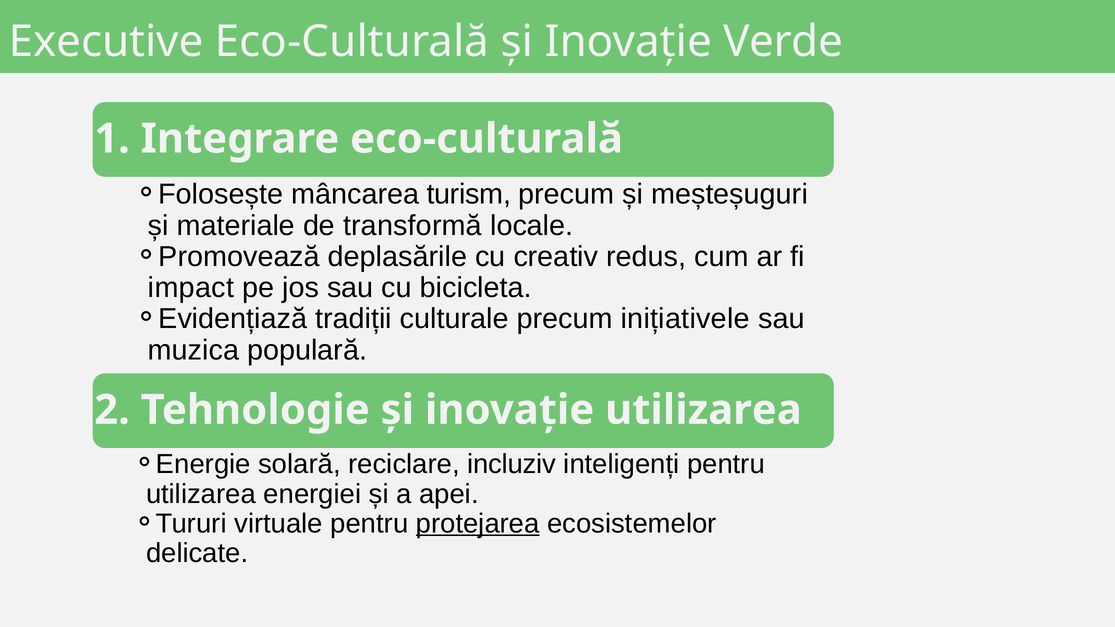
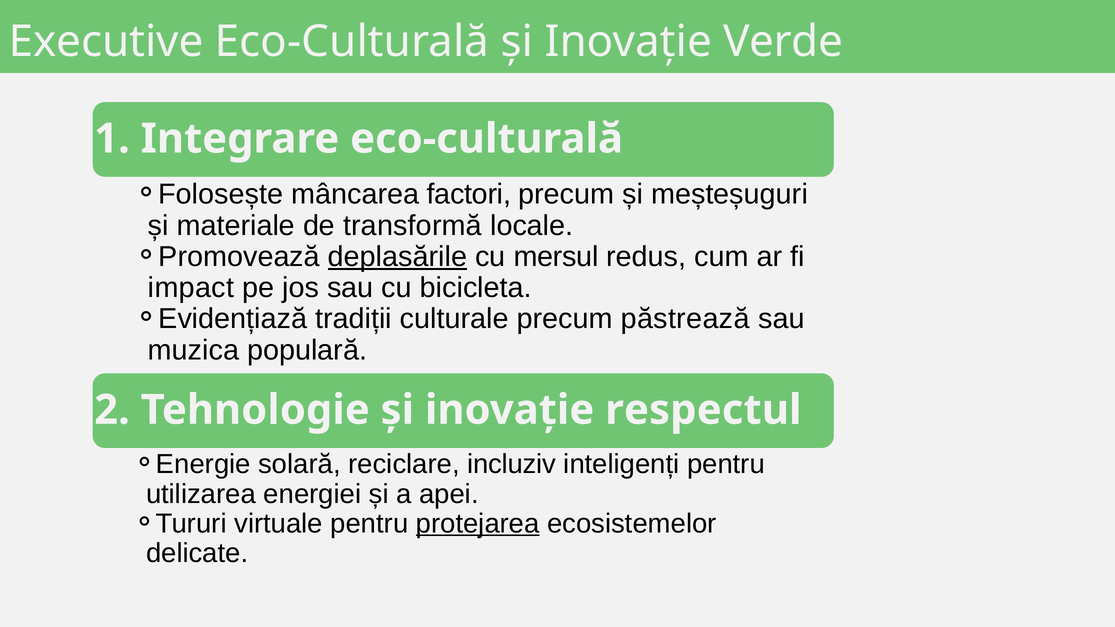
turism: turism -> factori
deplasările underline: none -> present
creativ: creativ -> mersul
inițiativele: inițiativele -> păstrează
inovație utilizarea: utilizarea -> respectul
